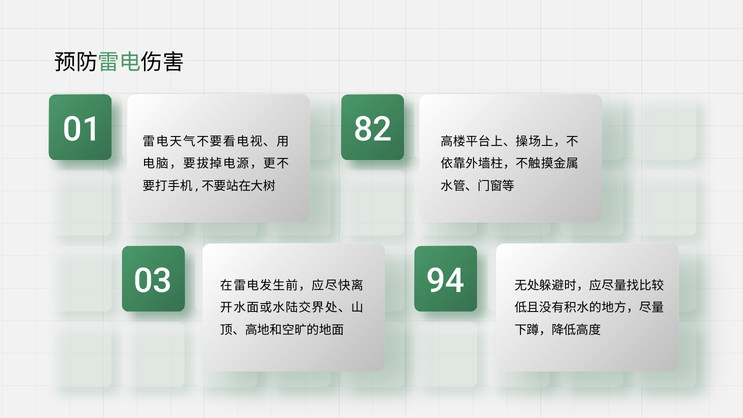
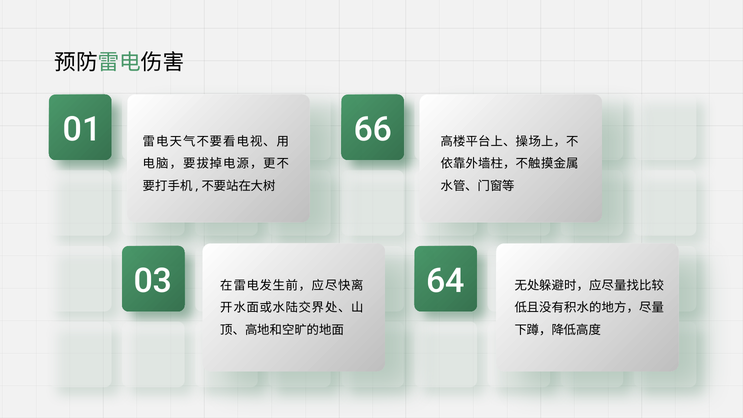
82: 82 -> 66
94: 94 -> 64
